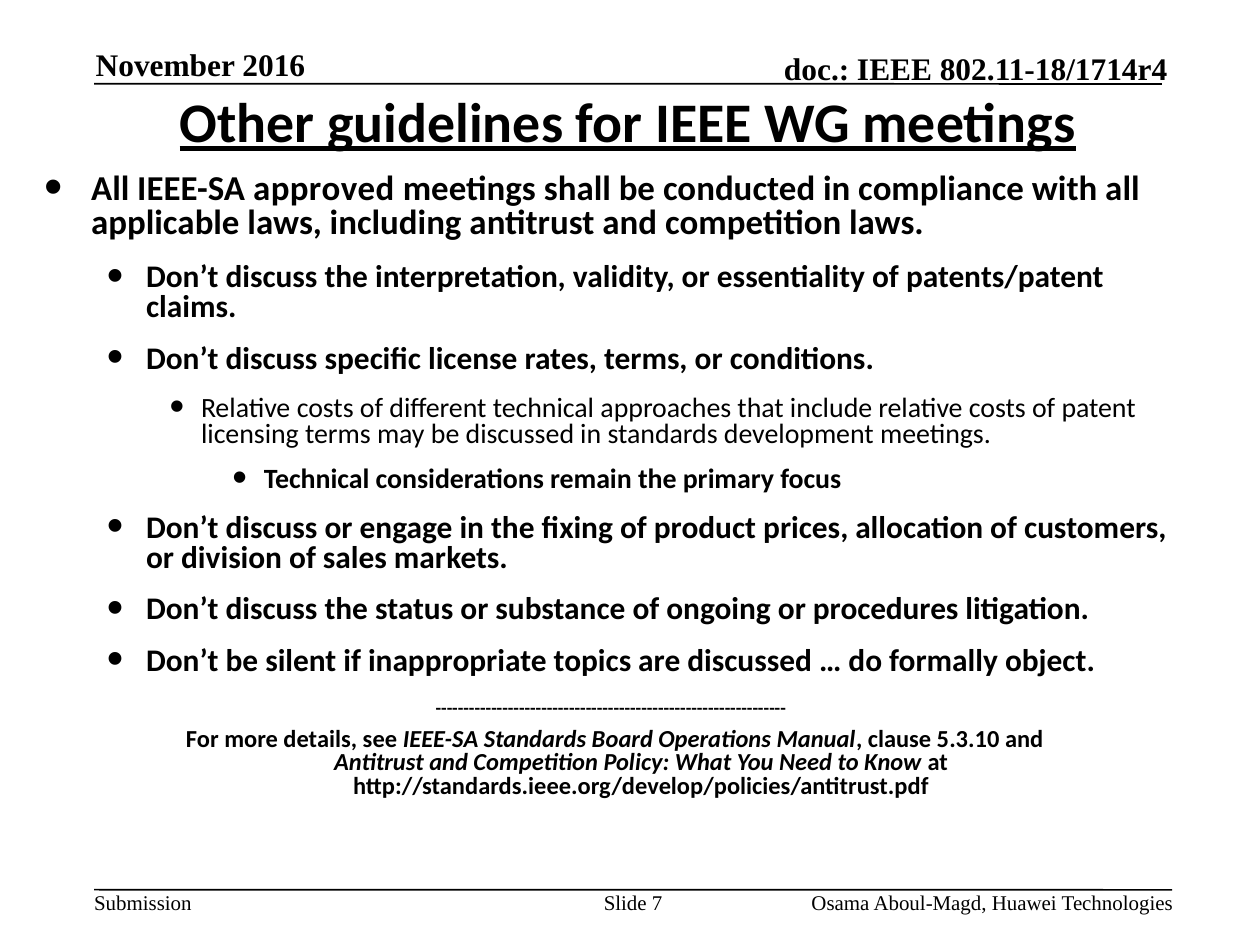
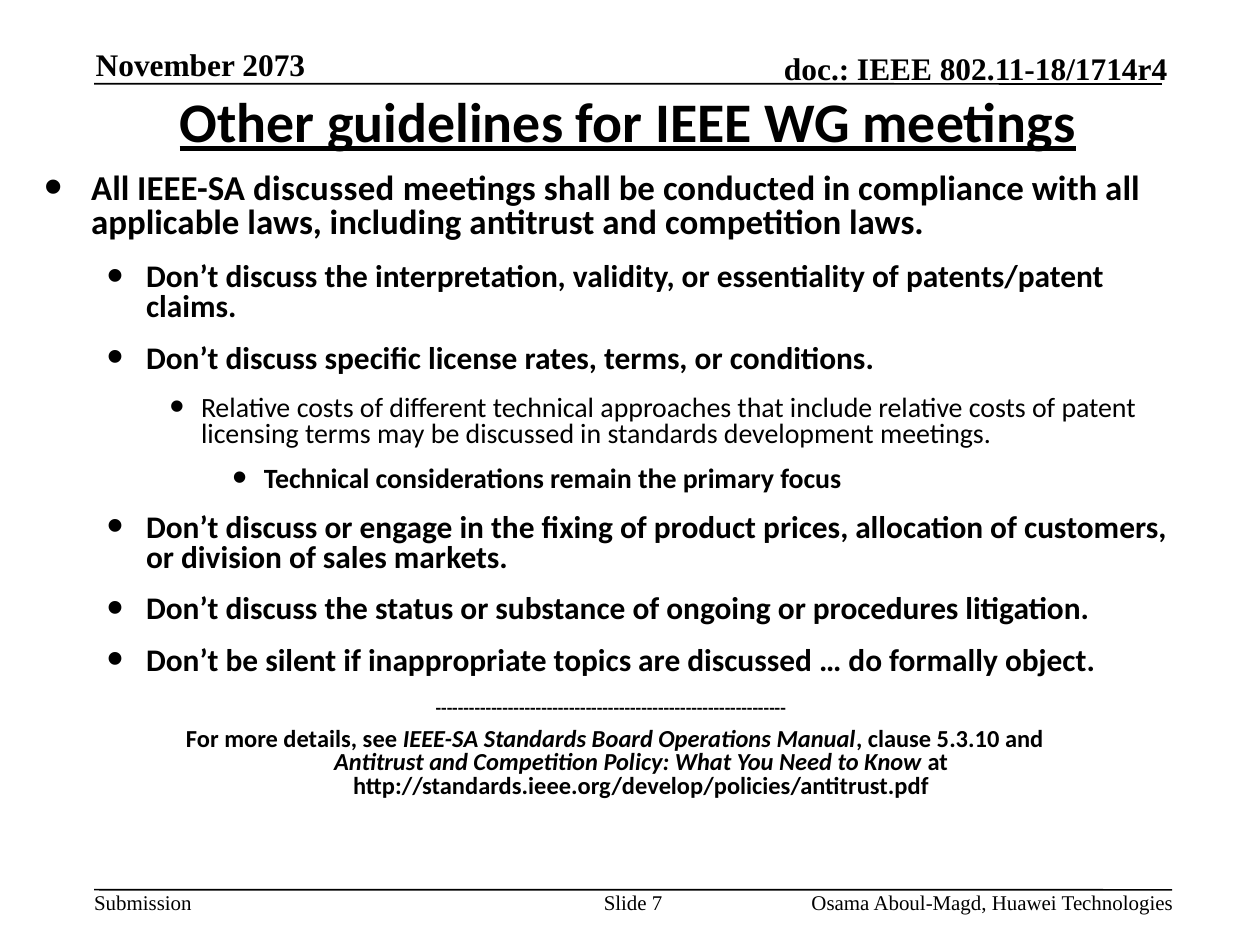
2016: 2016 -> 2073
IEEE-SA approved: approved -> discussed
